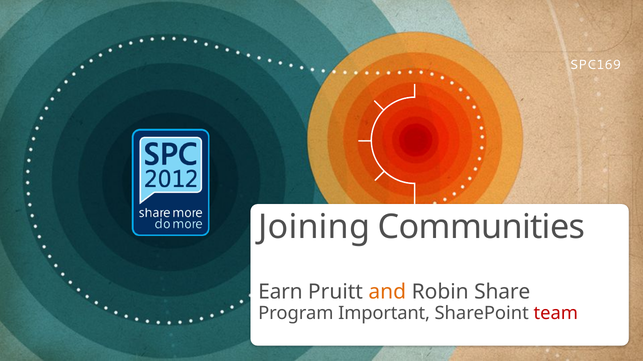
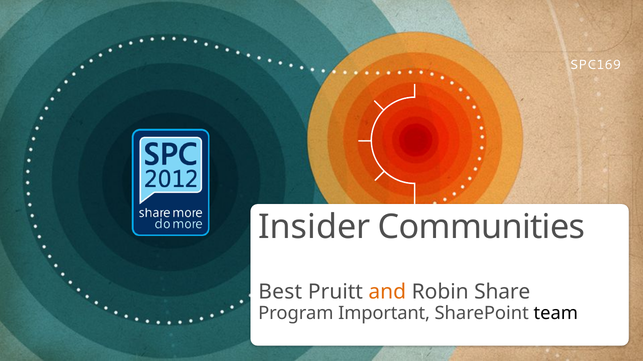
Joining: Joining -> Insider
Earn: Earn -> Best
team colour: red -> black
